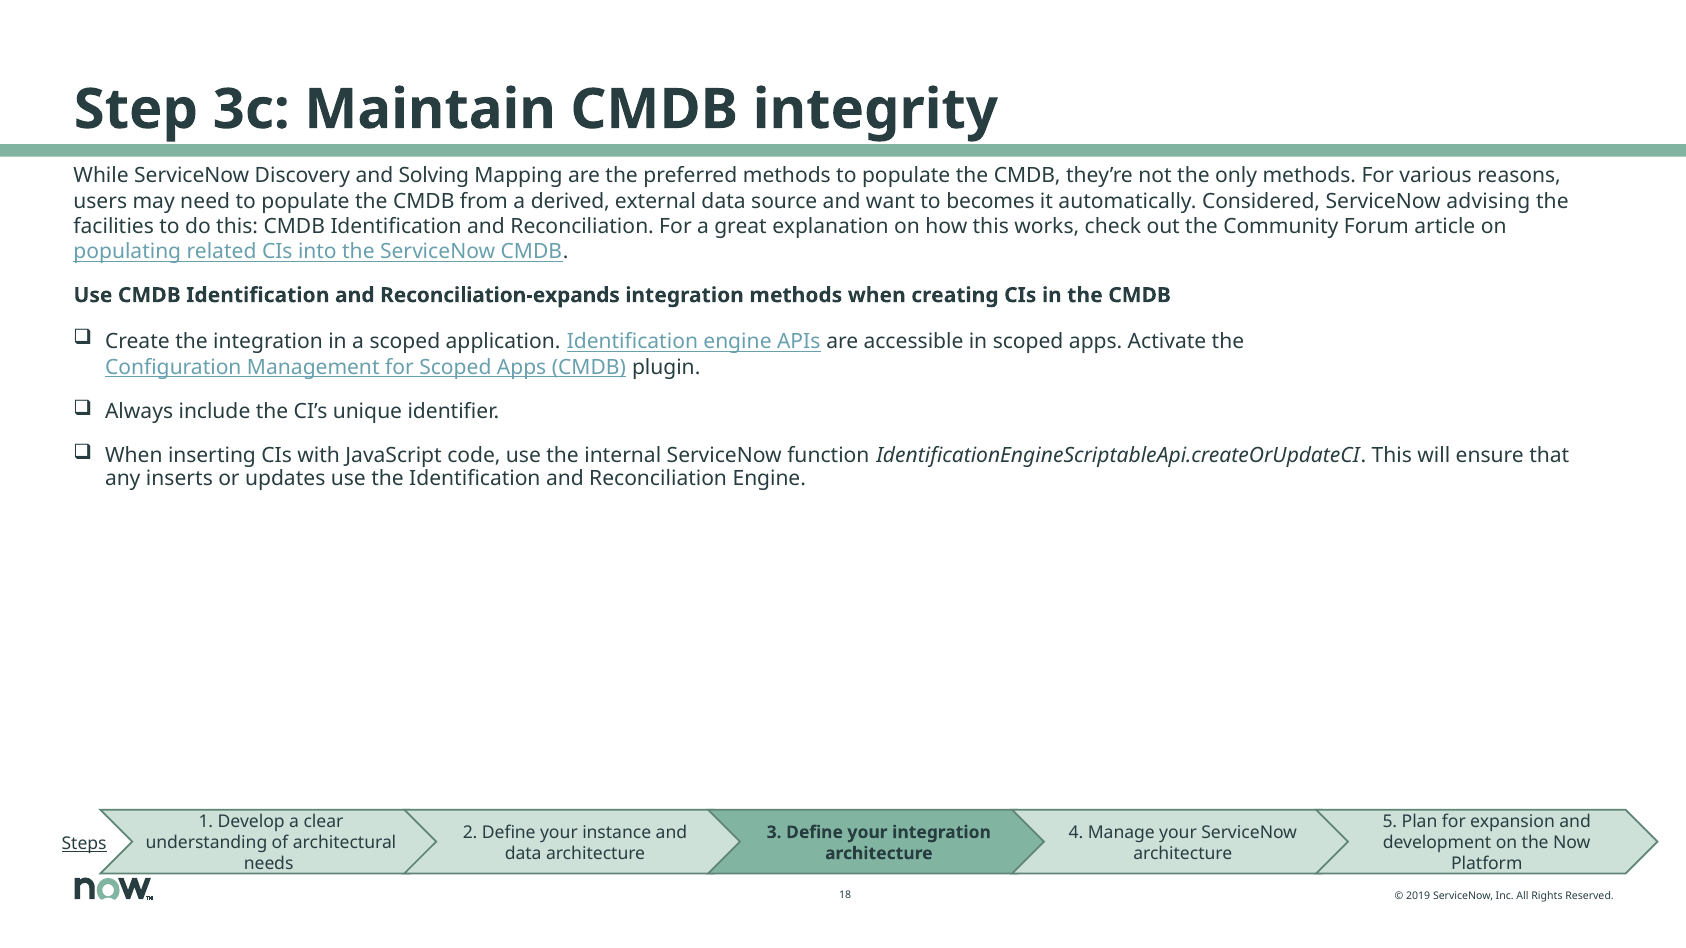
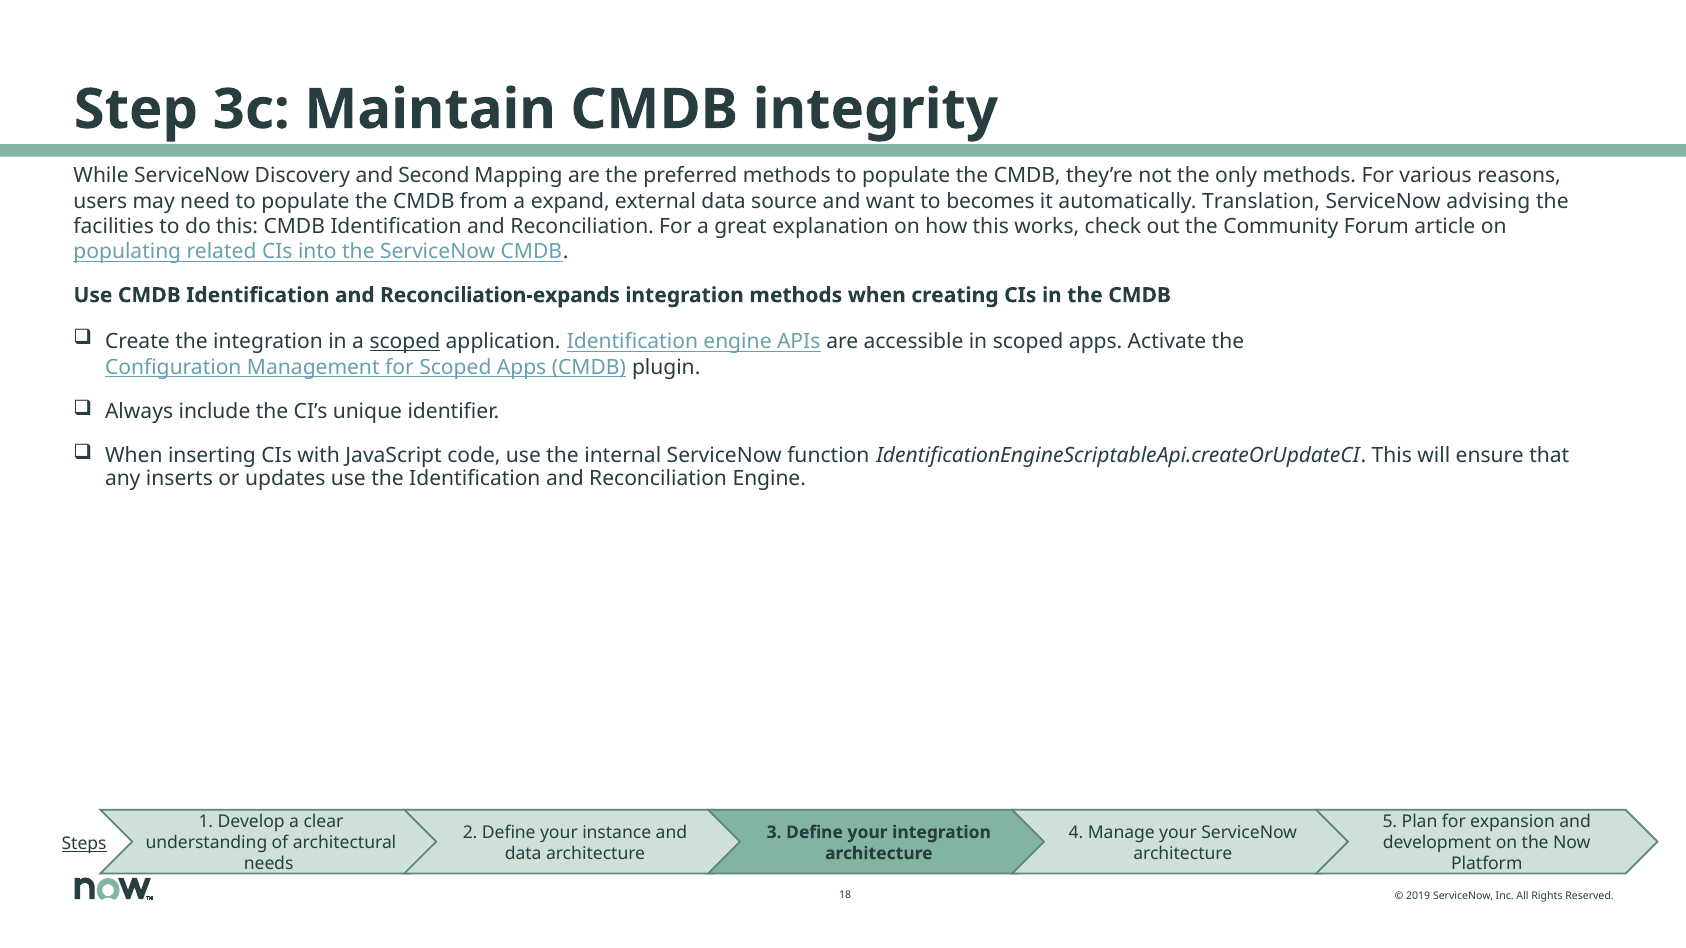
Solving: Solving -> Second
derived: derived -> expand
Considered: Considered -> Translation
scoped at (405, 342) underline: none -> present
